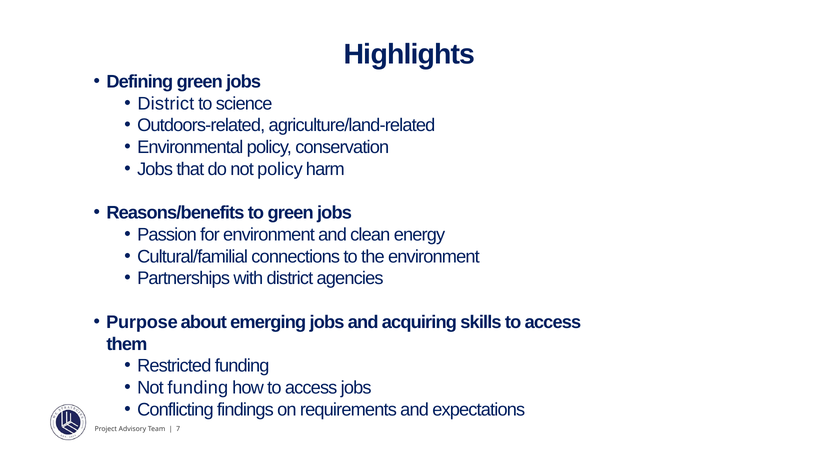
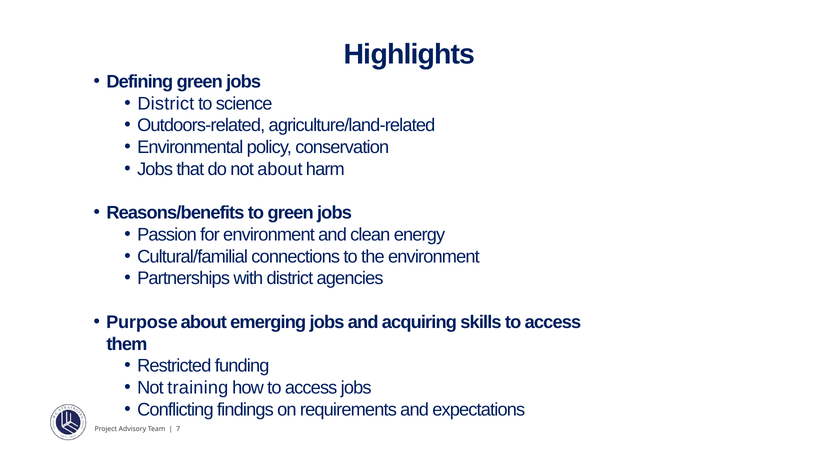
not policy: policy -> about
Not funding: funding -> training
